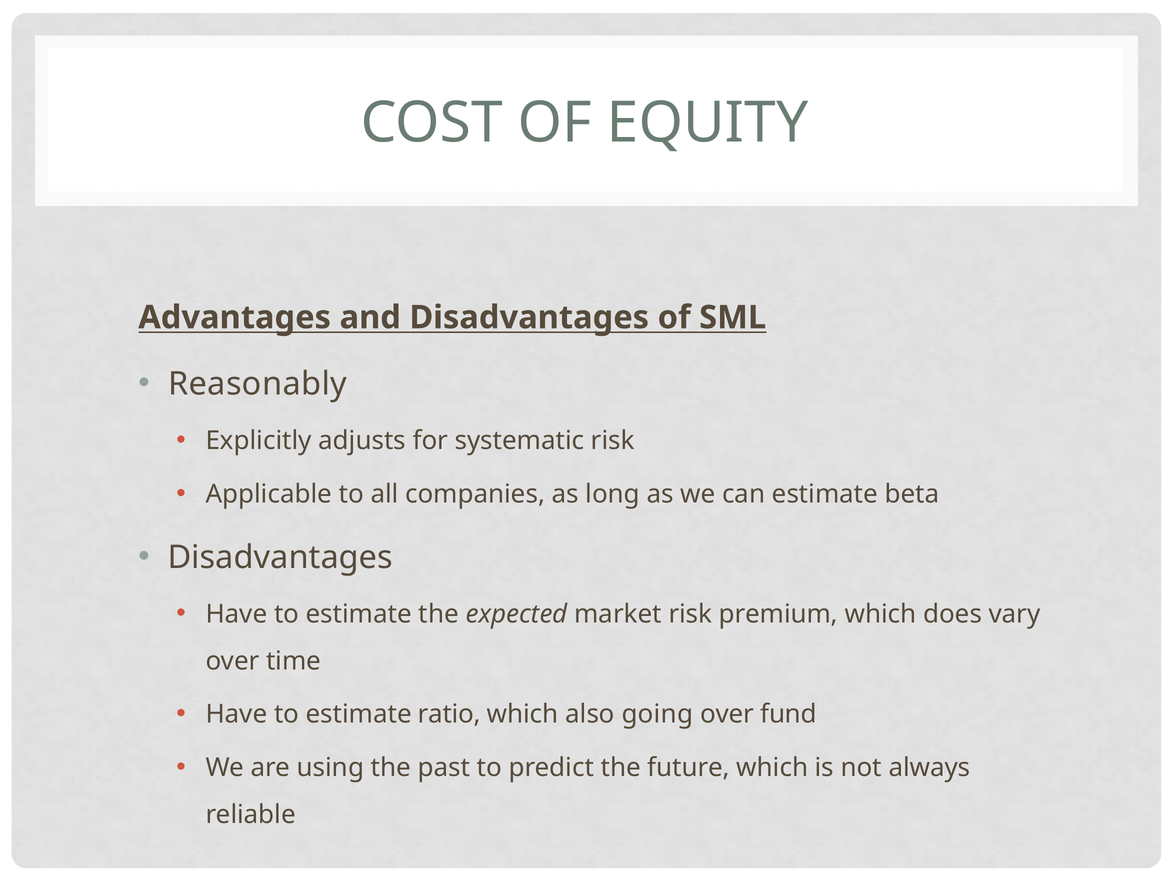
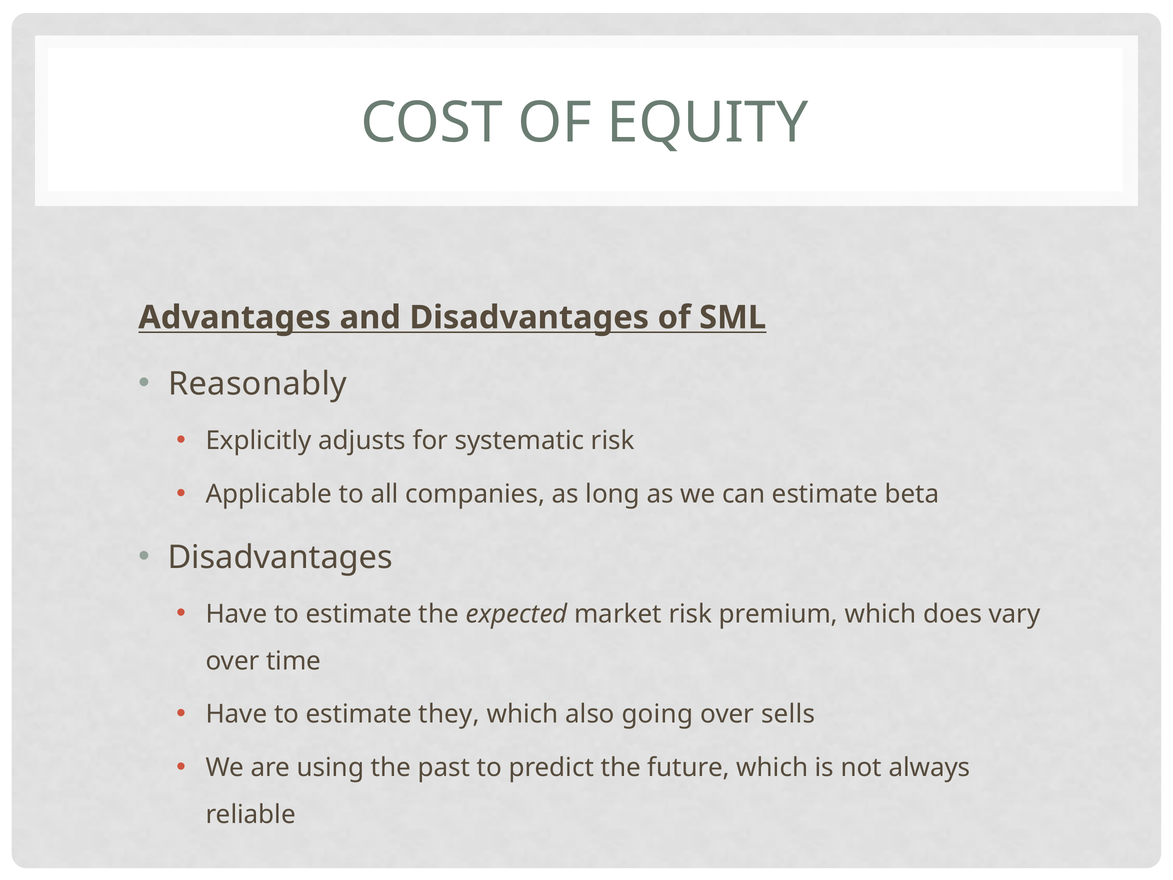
ratio: ratio -> they
fund: fund -> sells
